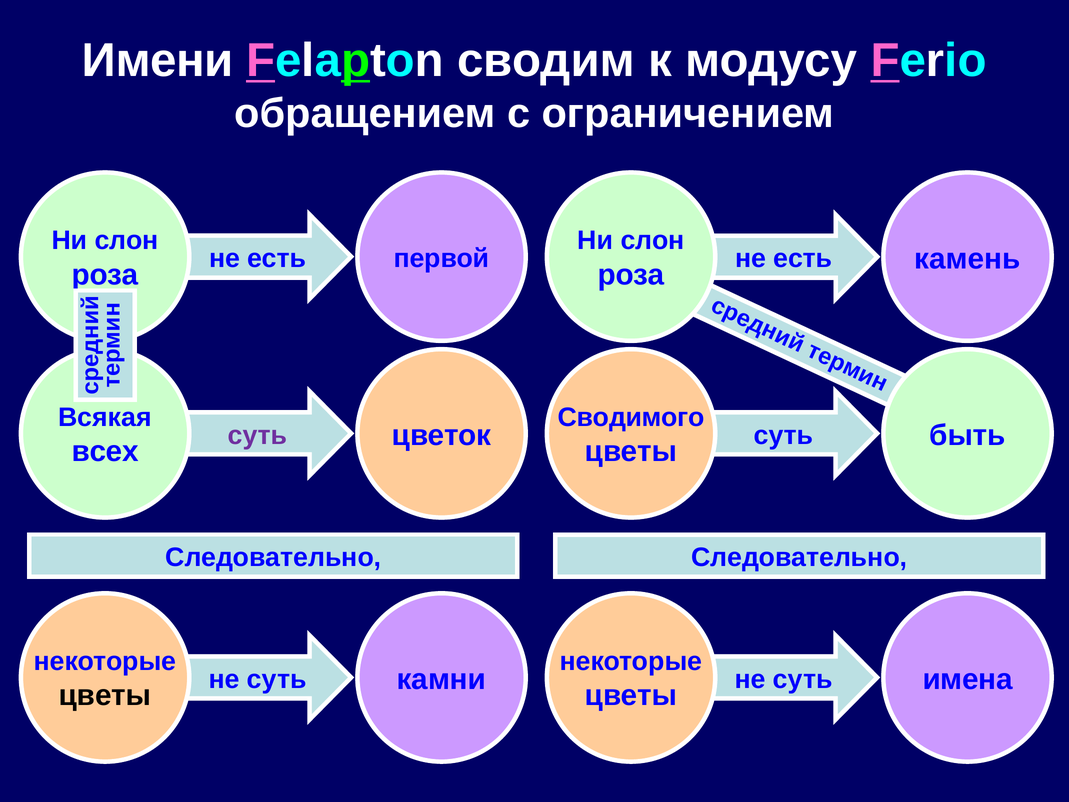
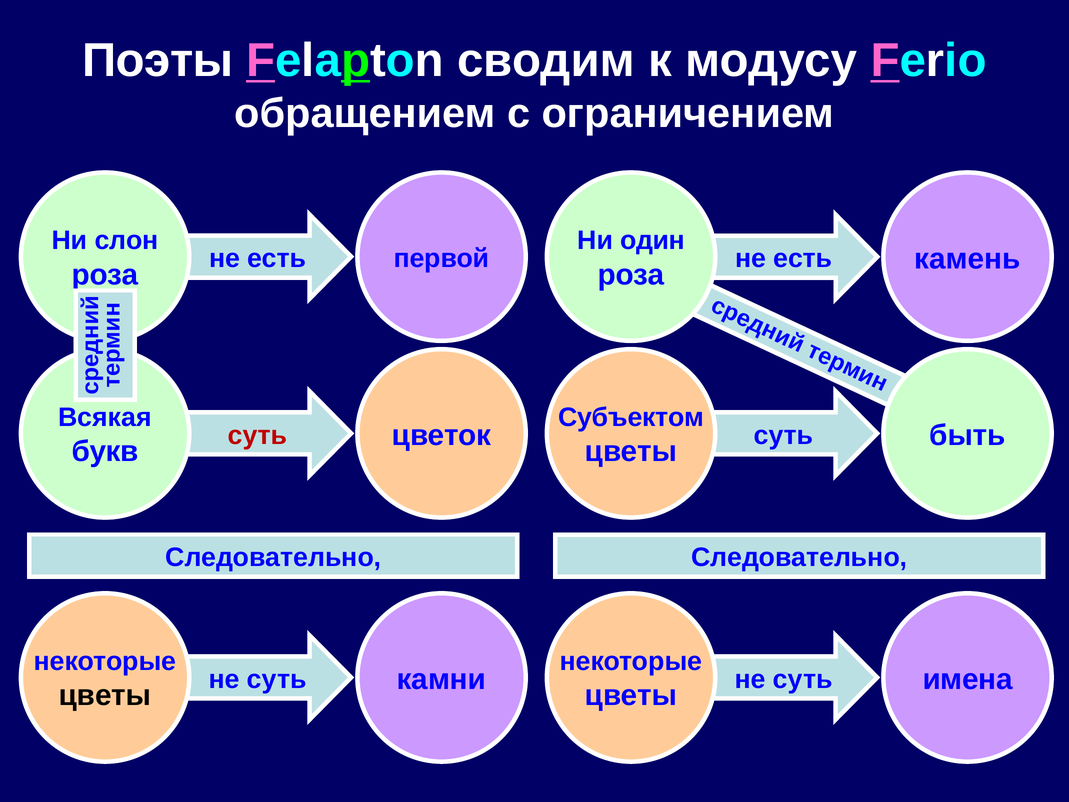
Имени: Имени -> Поэты
слон at (653, 241): слон -> один
Сводимого: Сводимого -> Субъектом
суть at (258, 435) colour: purple -> red
всех: всех -> букв
